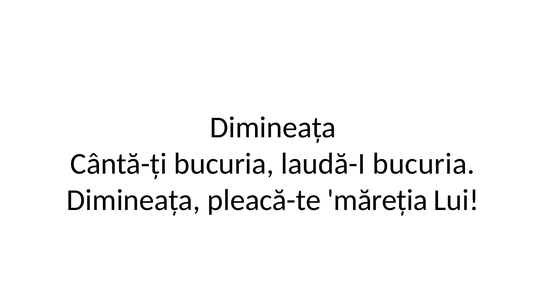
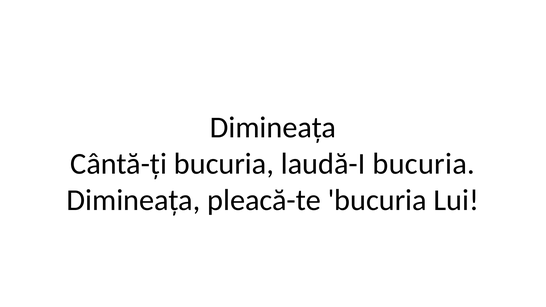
pleacă-te măreția: măreția -> bucuria
